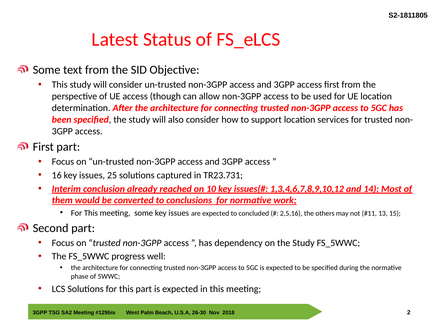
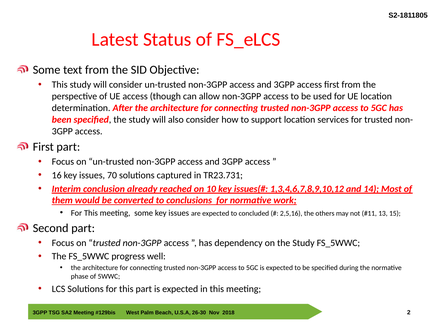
25: 25 -> 70
